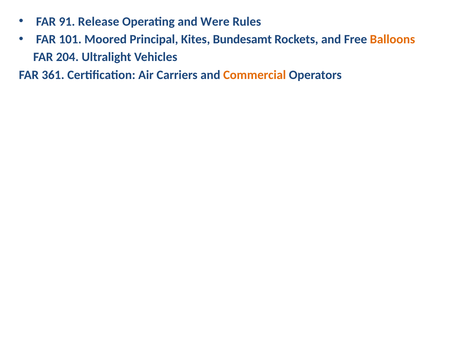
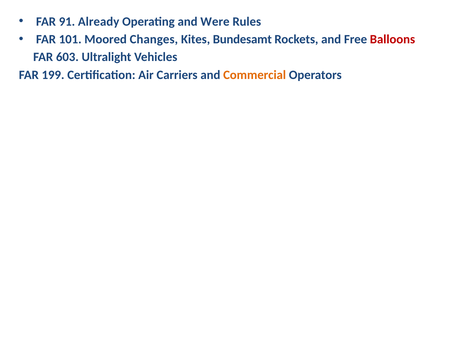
Release: Release -> Already
Principal: Principal -> Changes
Balloons colour: orange -> red
204: 204 -> 603
361: 361 -> 199
